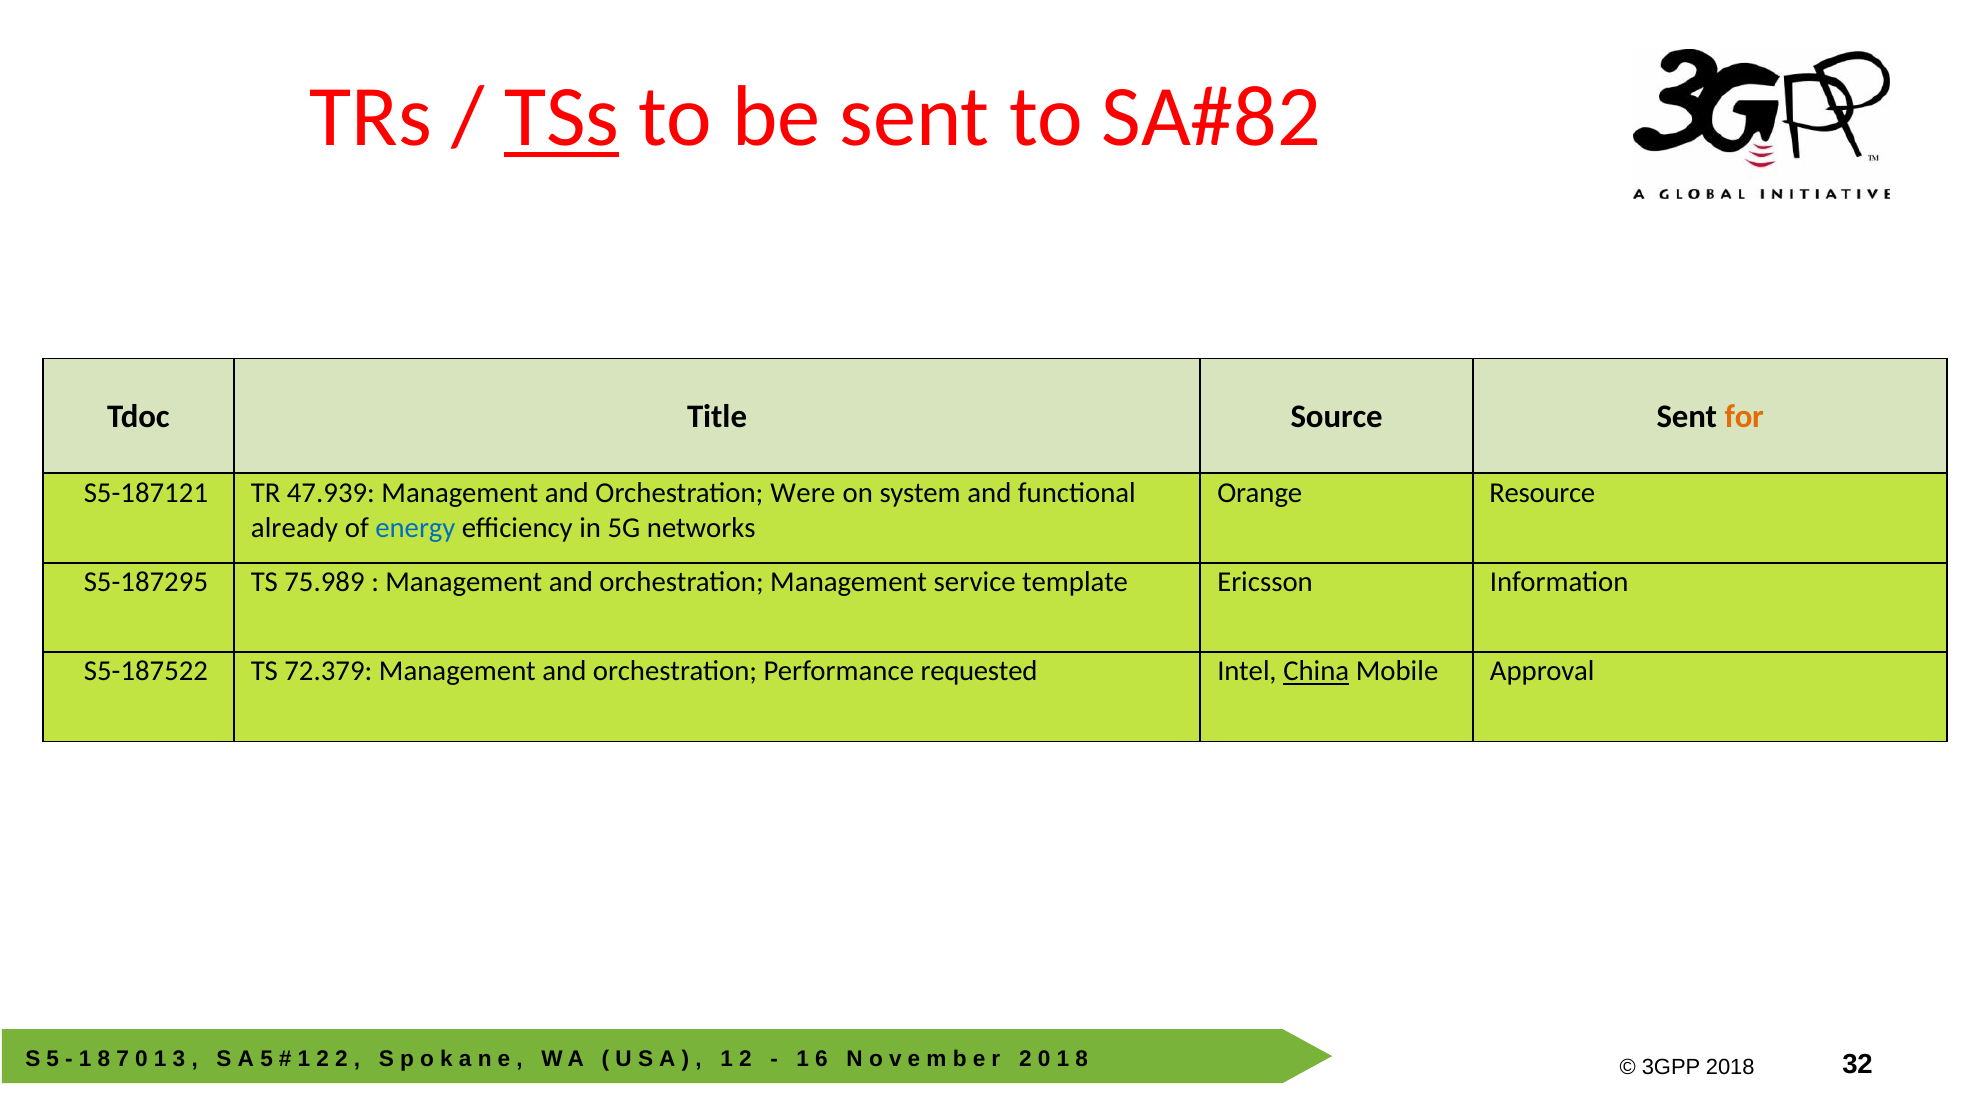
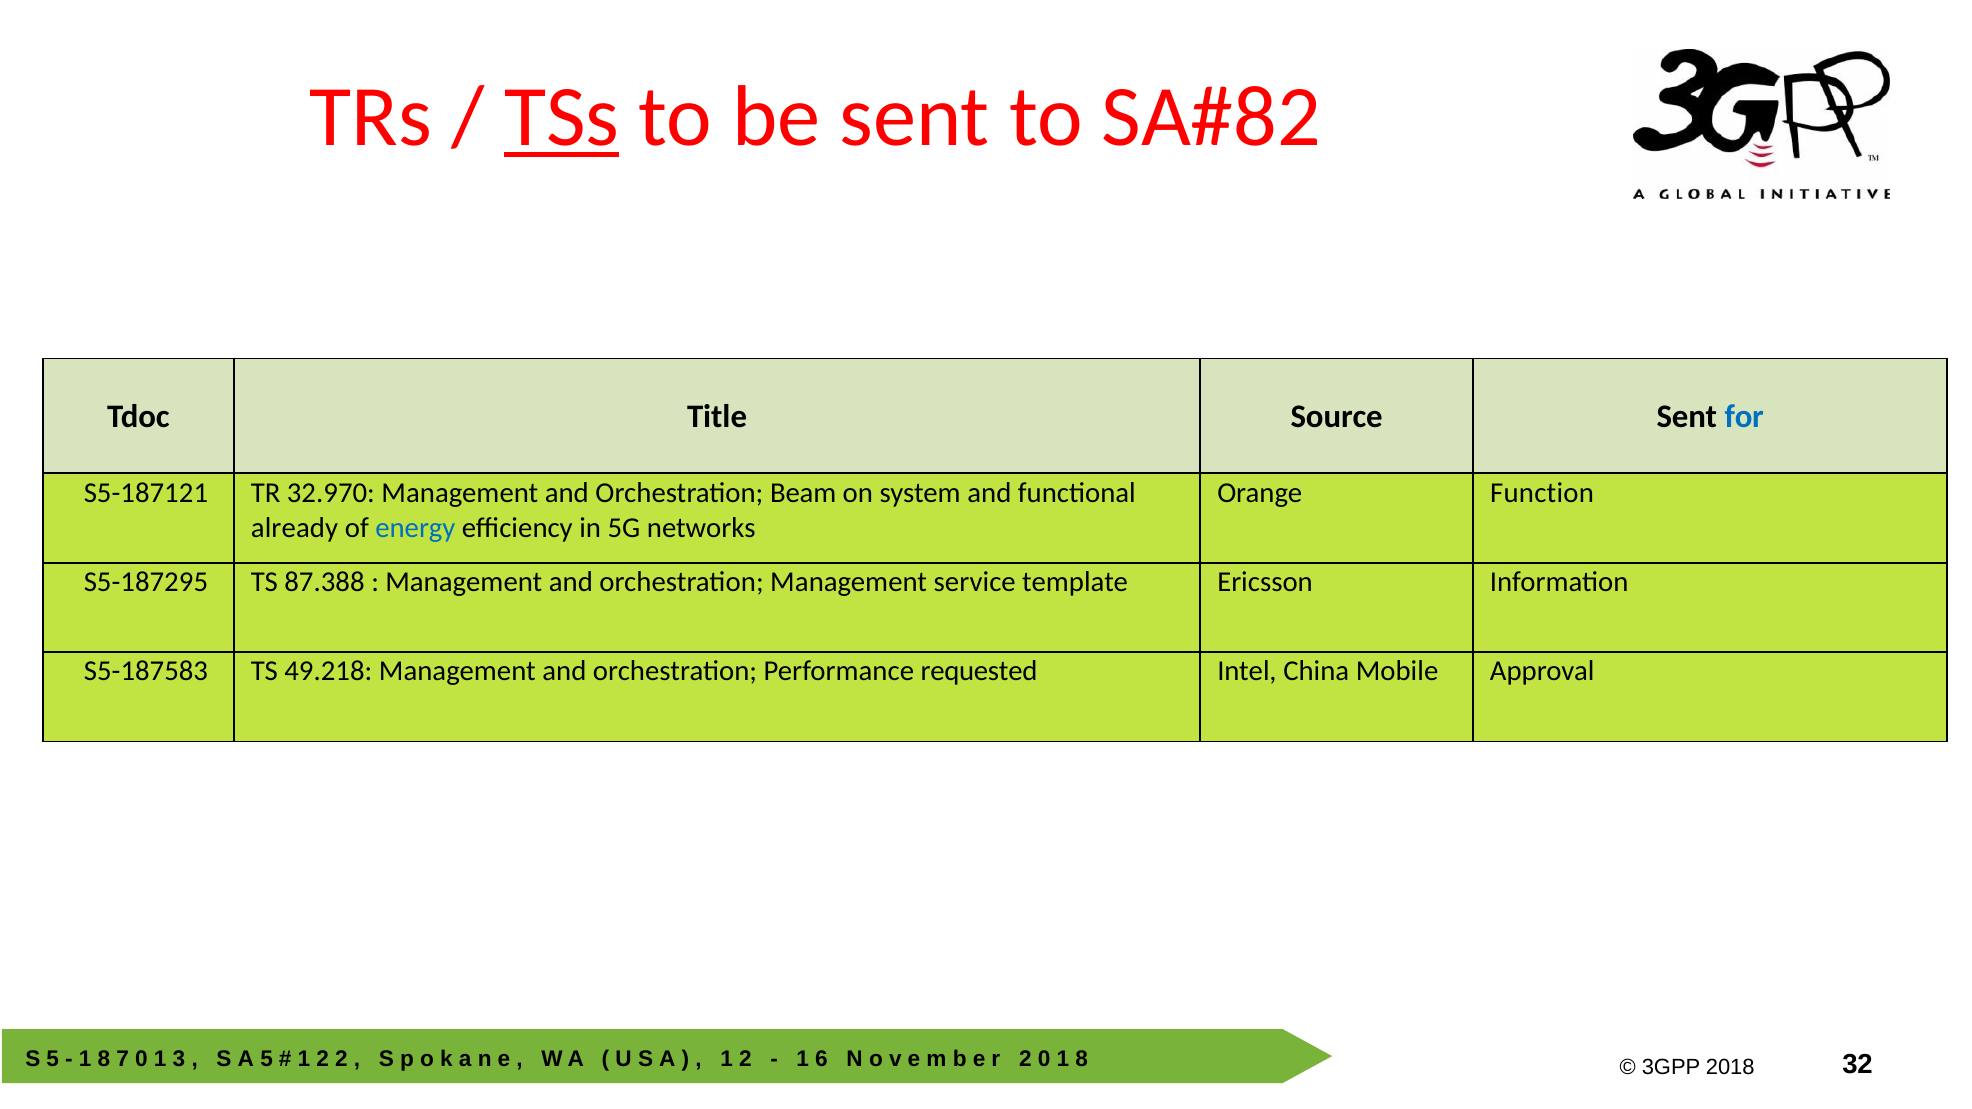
for colour: orange -> blue
47.939: 47.939 -> 32.970
Were: Were -> Beam
Resource: Resource -> Function
75.989: 75.989 -> 87.388
S5-187522: S5-187522 -> S5-187583
72.379: 72.379 -> 49.218
China underline: present -> none
